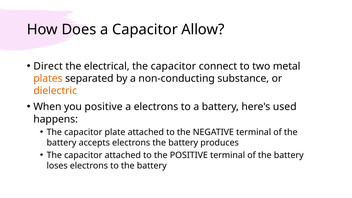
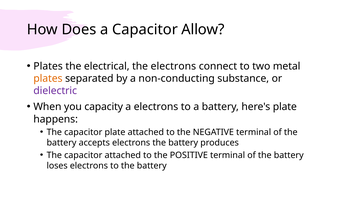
Direct at (48, 66): Direct -> Plates
capacitor at (173, 66): capacitor -> electrons
dielectric colour: orange -> purple
you positive: positive -> capacity
here's used: used -> plate
